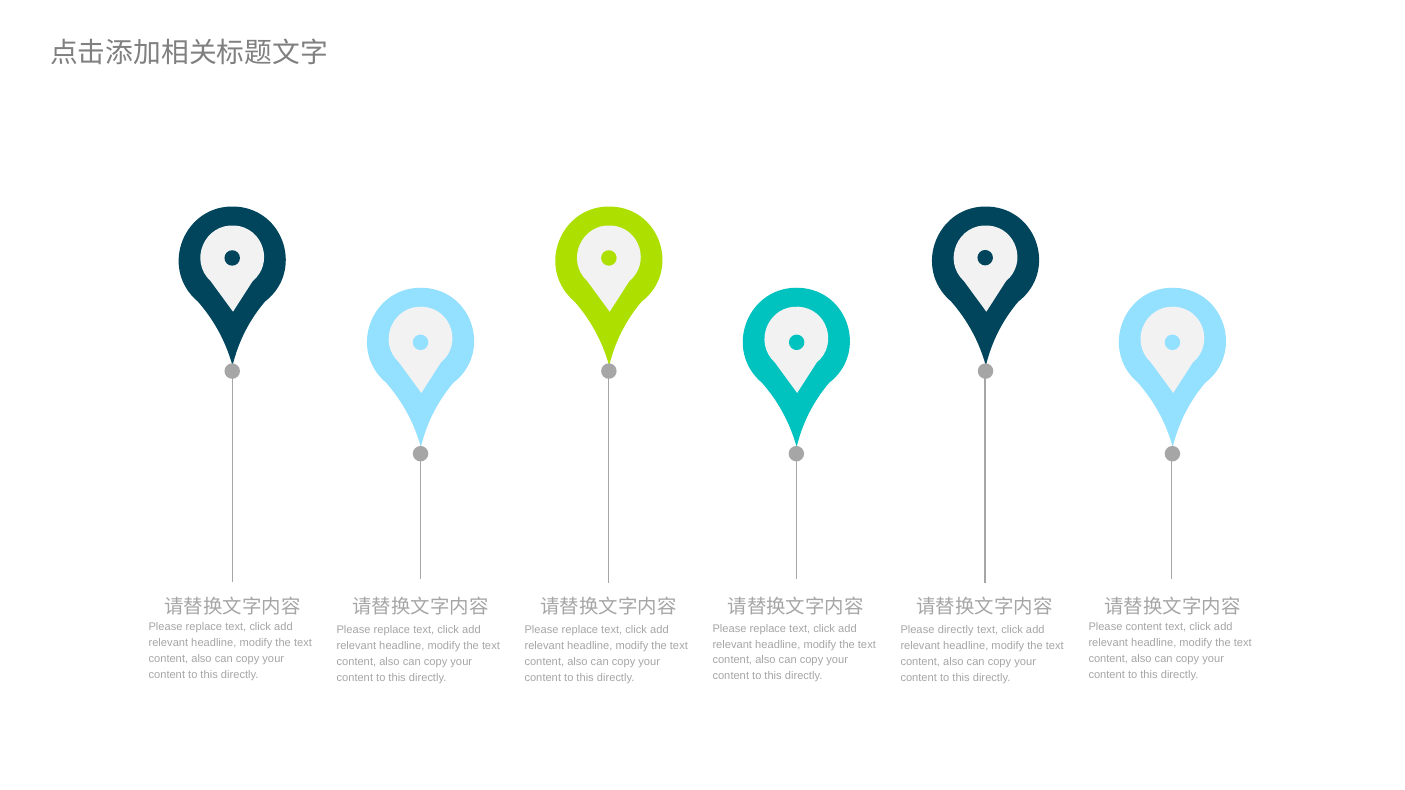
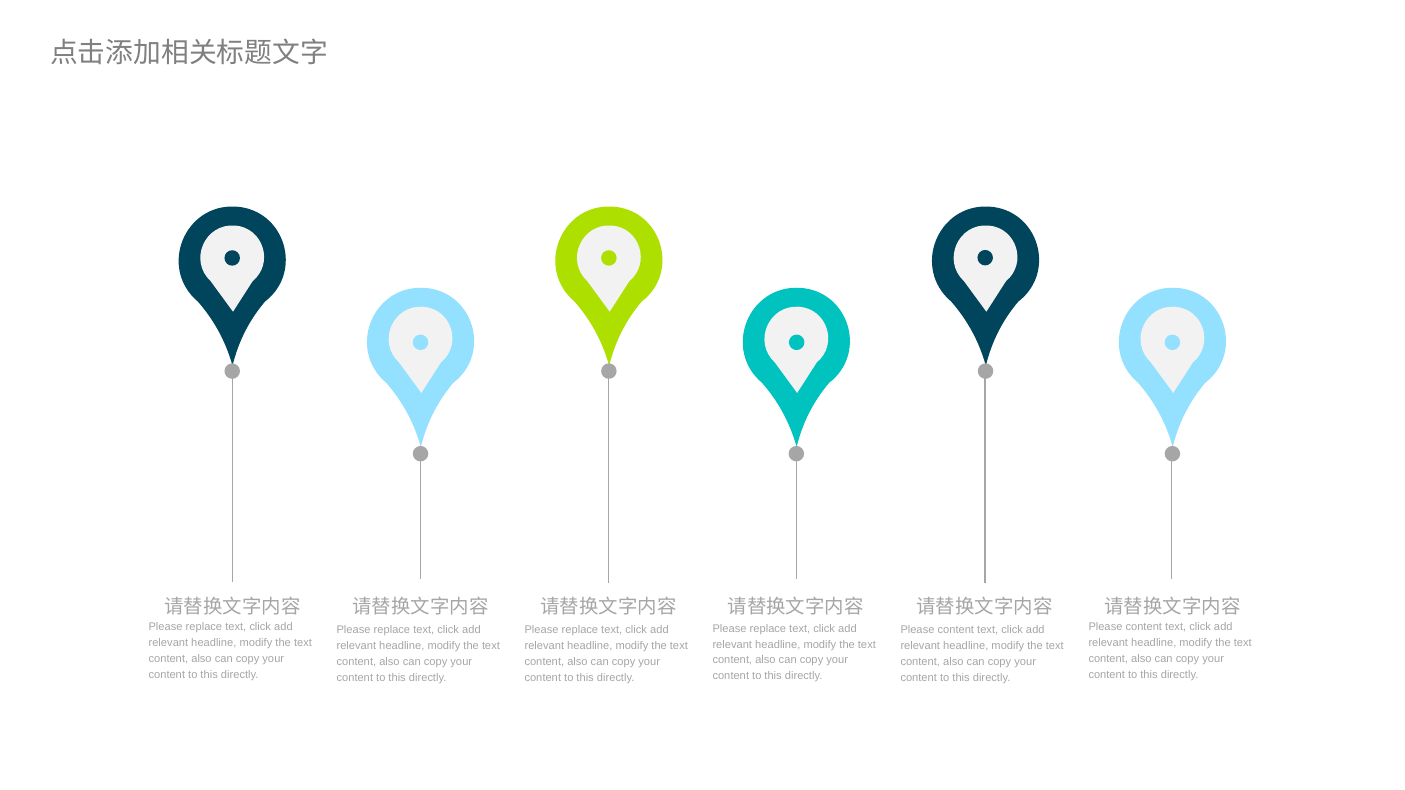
directly at (956, 630): directly -> content
